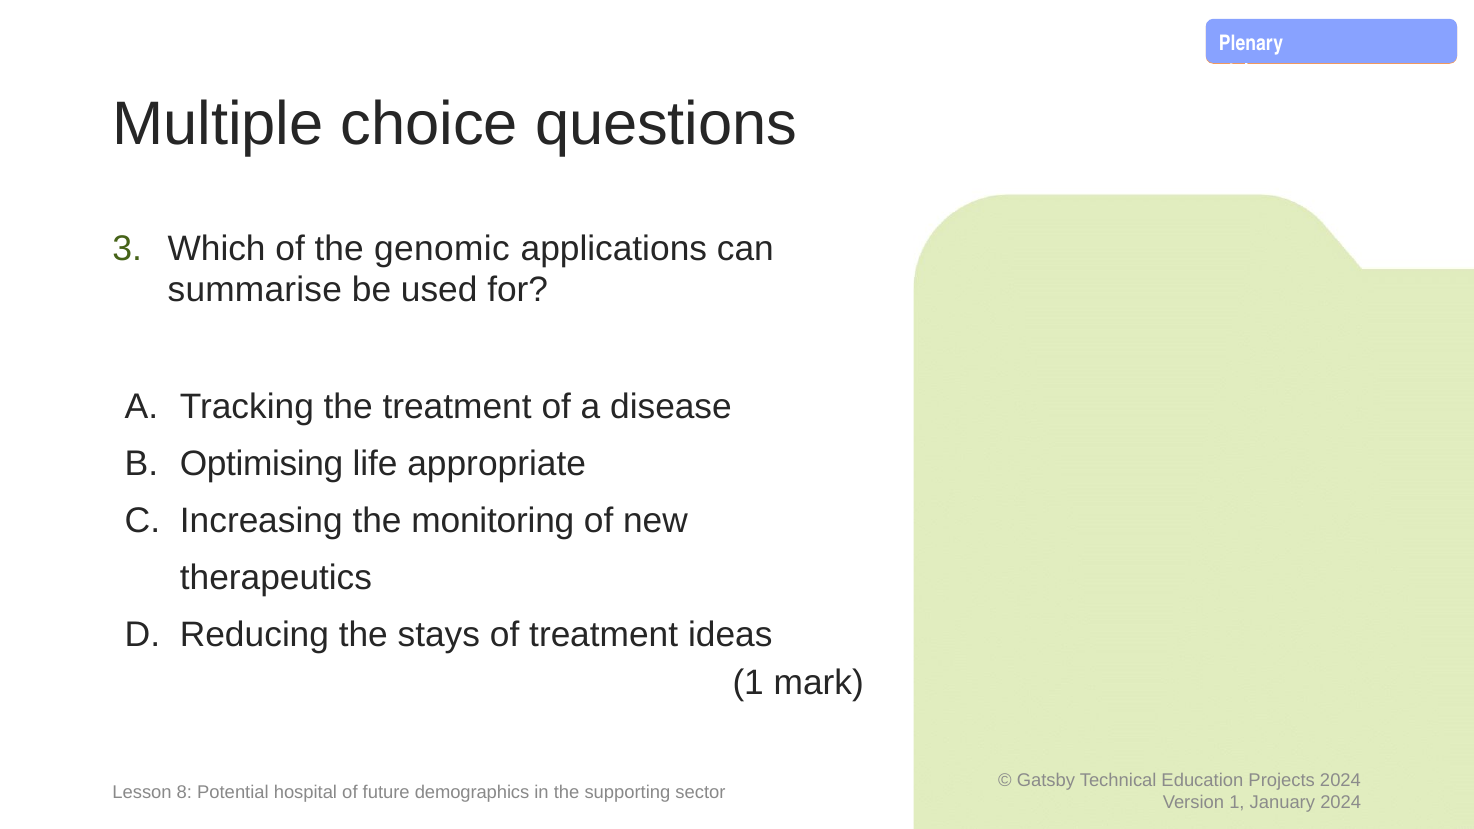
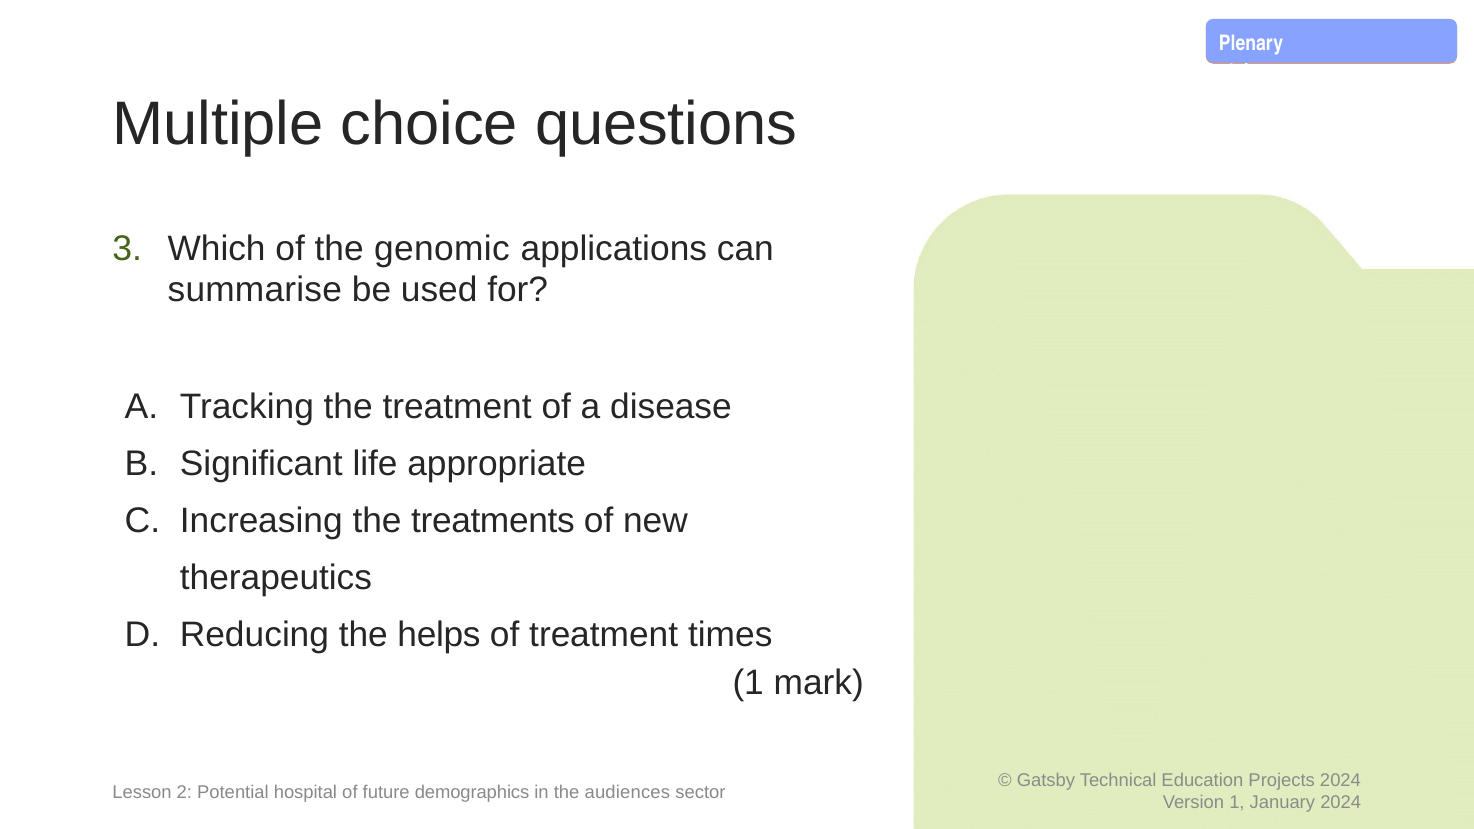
Optimising: Optimising -> Significant
monitoring: monitoring -> treatments
stays: stays -> helps
ideas: ideas -> times
8: 8 -> 2
supporting: supporting -> audiences
